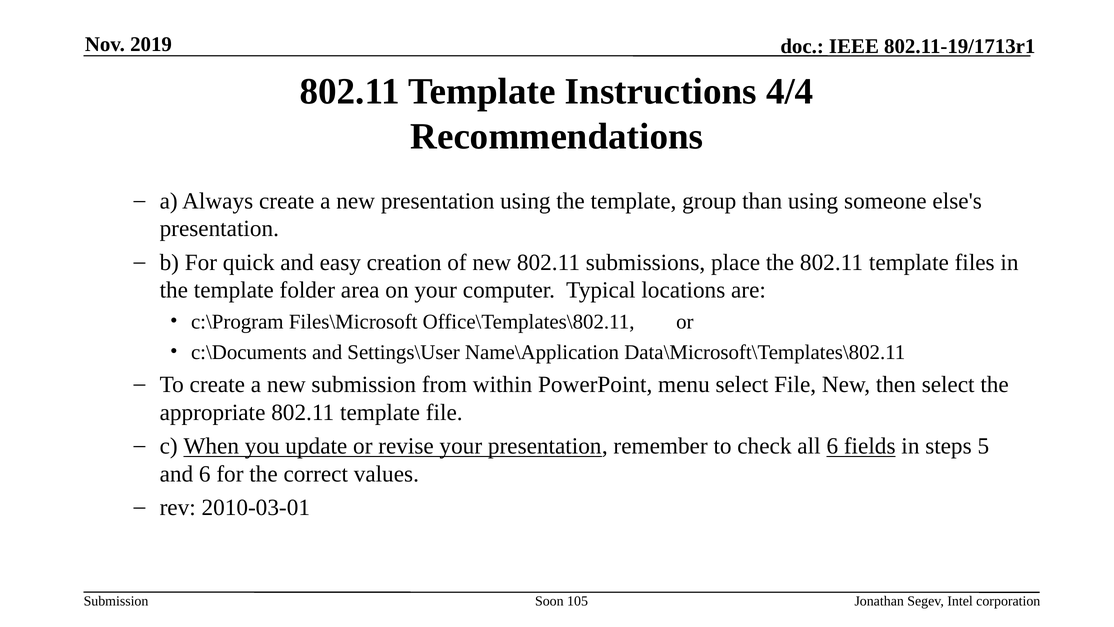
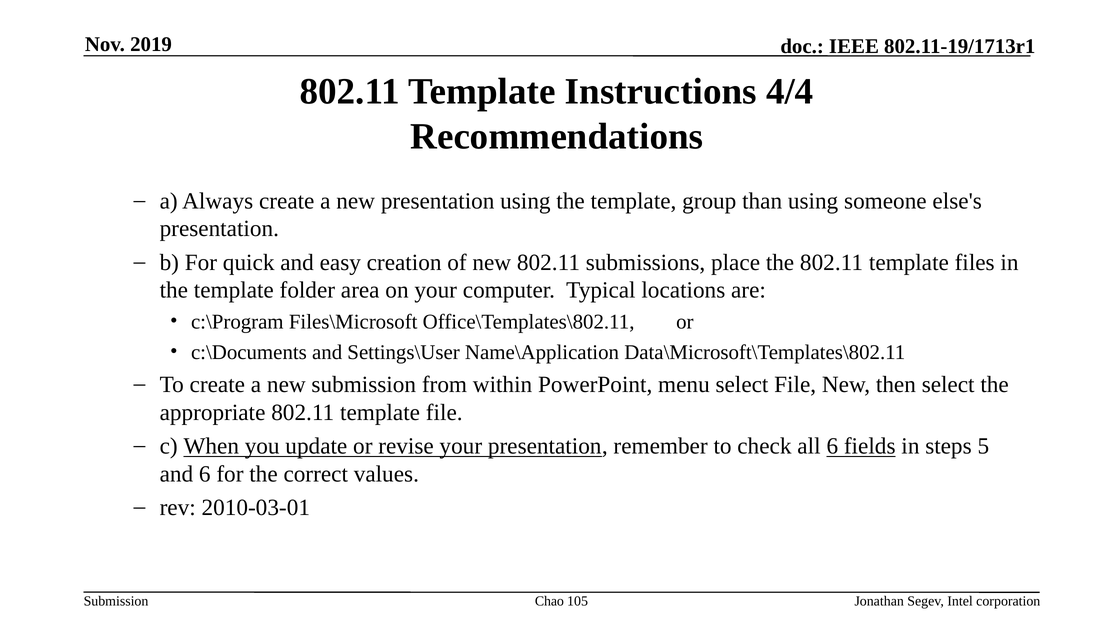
Soon: Soon -> Chao
